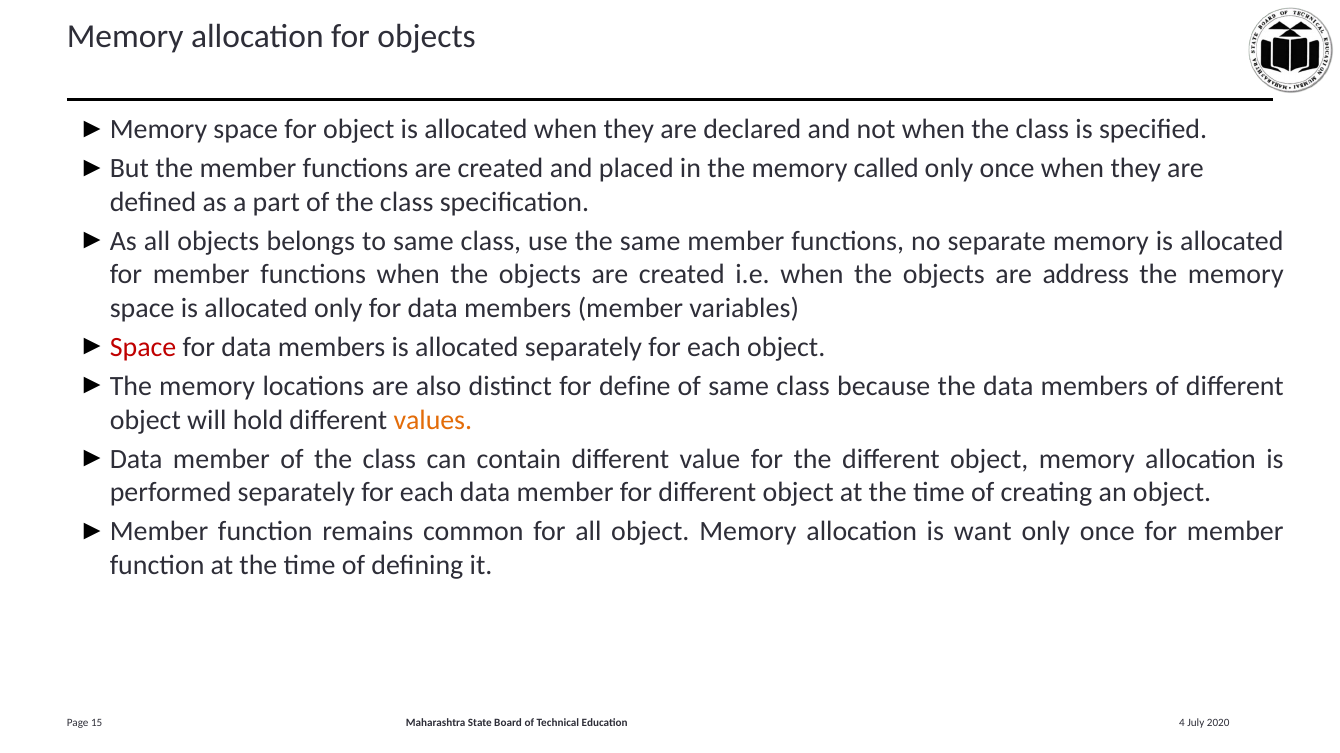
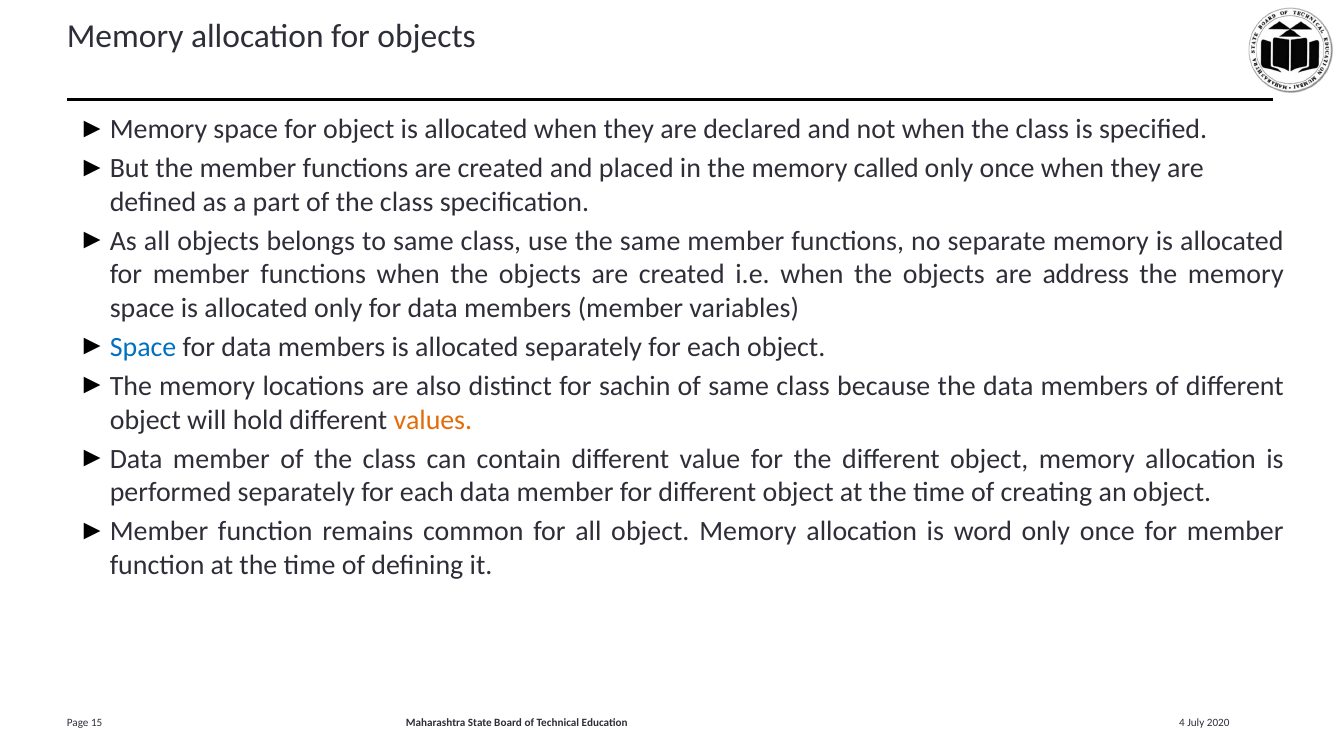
Space at (143, 347) colour: red -> blue
define: define -> sachin
want: want -> word
